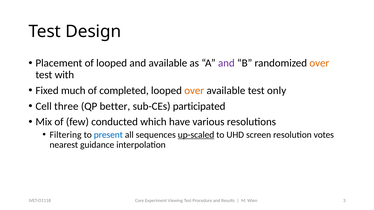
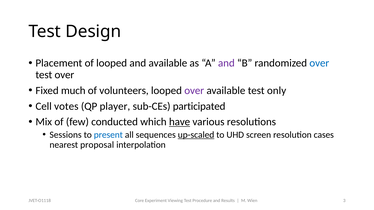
over at (319, 63) colour: orange -> blue
test with: with -> over
completed: completed -> volunteers
over at (194, 91) colour: orange -> purple
three: three -> votes
better: better -> player
have underline: none -> present
Filtering: Filtering -> Sessions
votes: votes -> cases
guidance: guidance -> proposal
